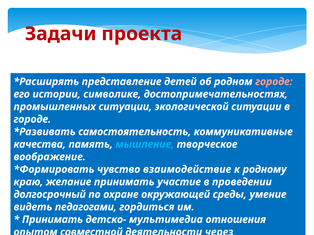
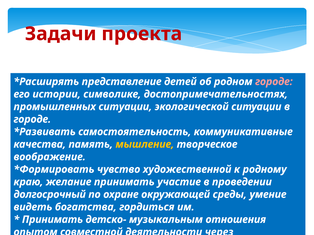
мышление colour: light blue -> yellow
взаимодействие: взаимодействие -> художественной
педагогами: педагогами -> богатства
мультимедиа: мультимедиа -> музыкальным
